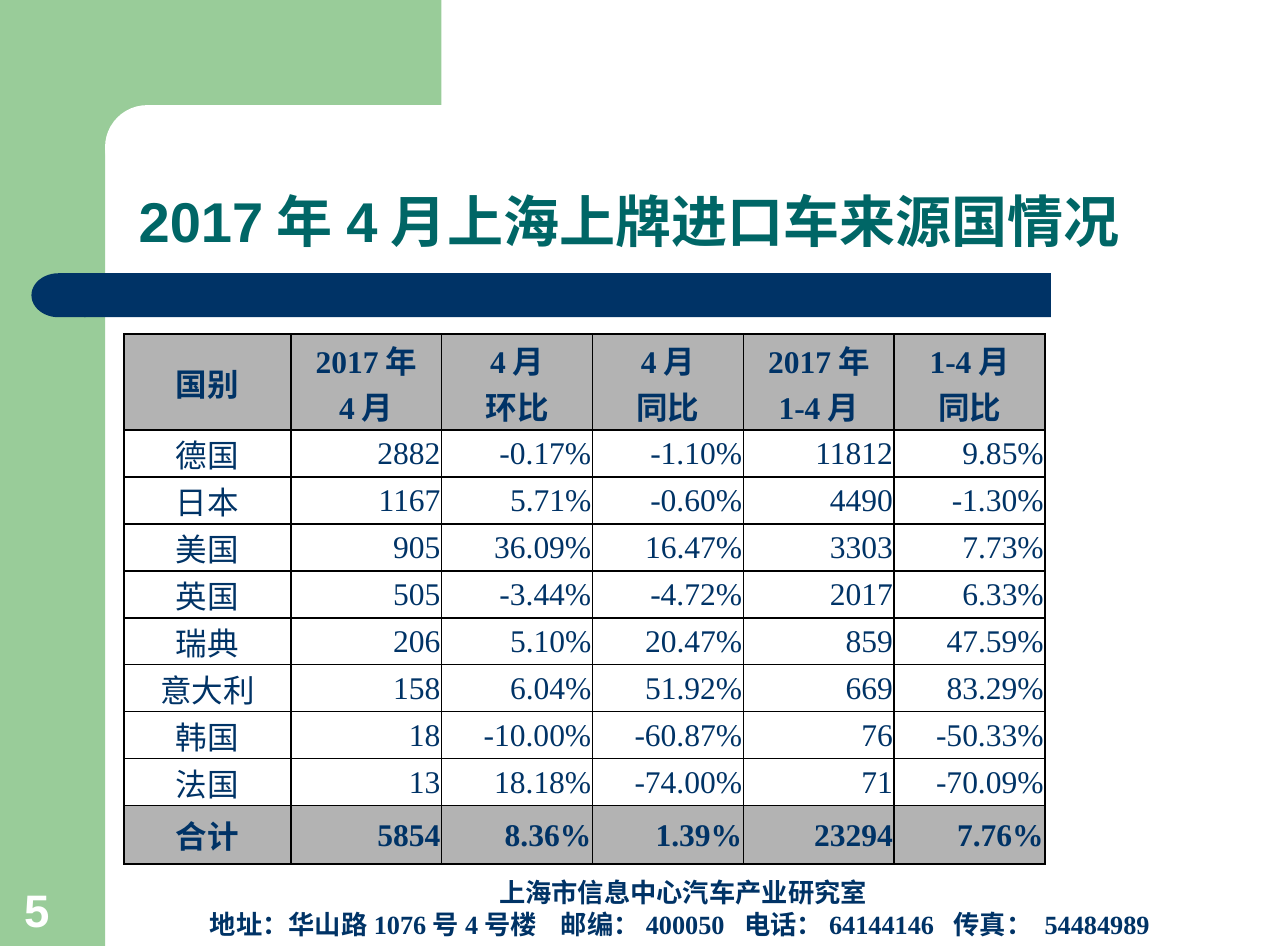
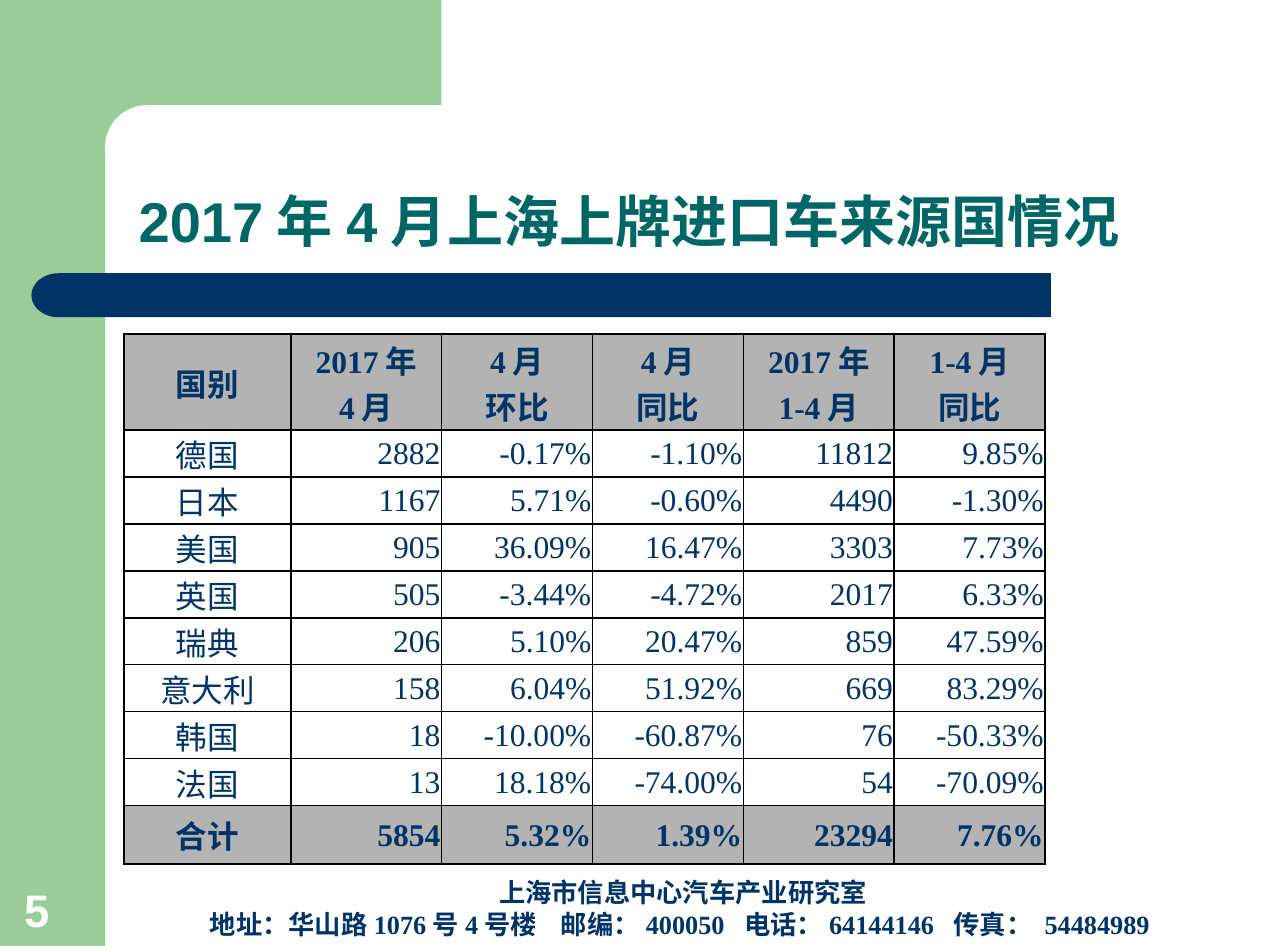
71: 71 -> 54
8.36%: 8.36% -> 5.32%
